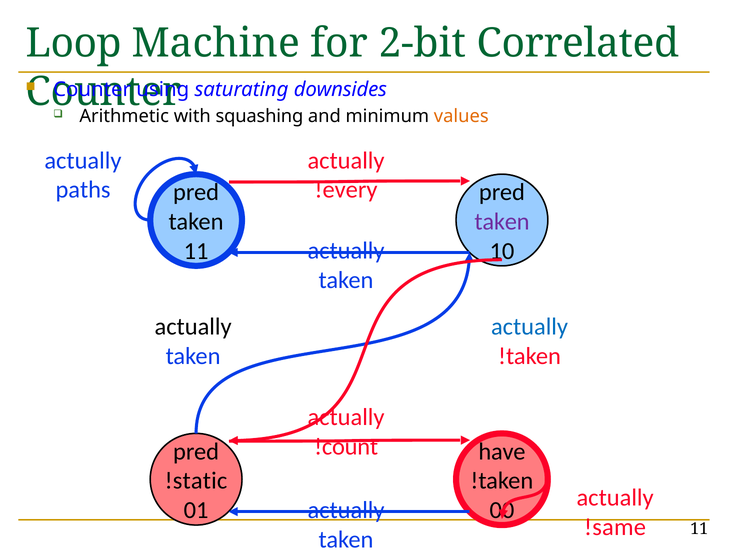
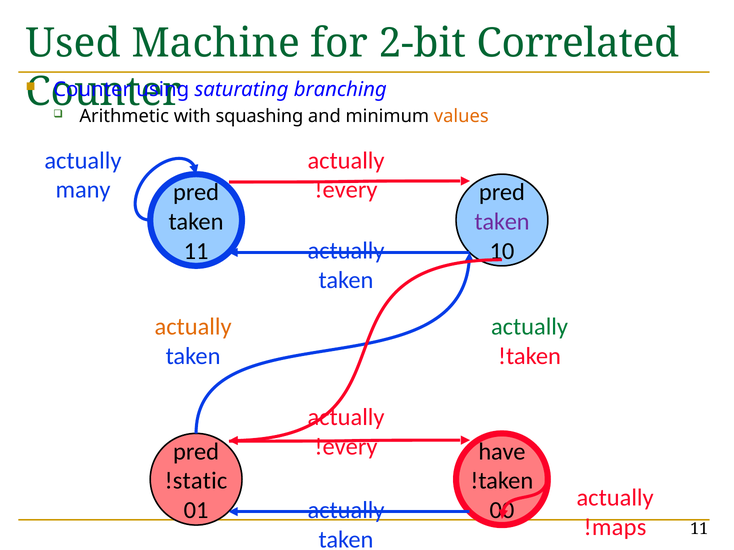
Loop: Loop -> Used
downsides: downsides -> branching
paths: paths -> many
actually at (193, 327) colour: black -> orange
actually at (530, 327) colour: blue -> green
!count at (346, 447): !count -> !every
!same: !same -> !maps
